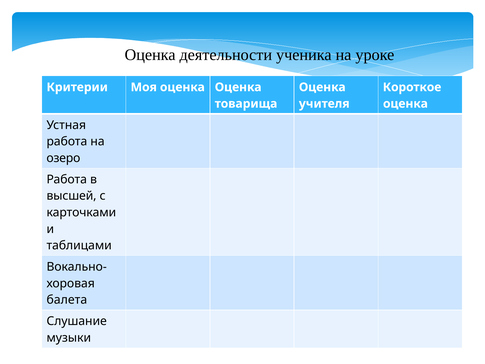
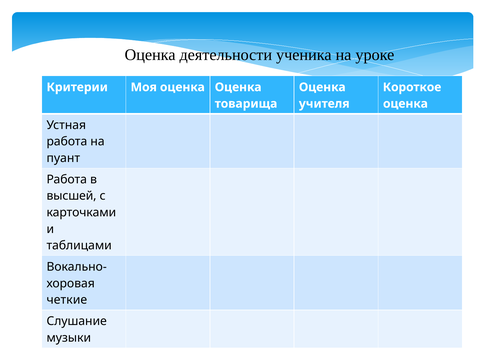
озеро: озеро -> пуант
балета: балета -> четкие
